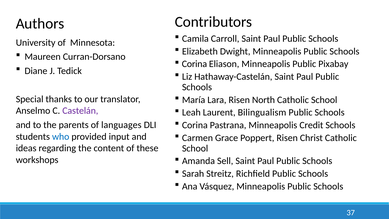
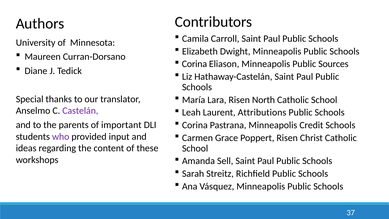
Pixabay: Pixabay -> Sources
Bilingualism: Bilingualism -> Attributions
languages: languages -> important
who colour: blue -> purple
